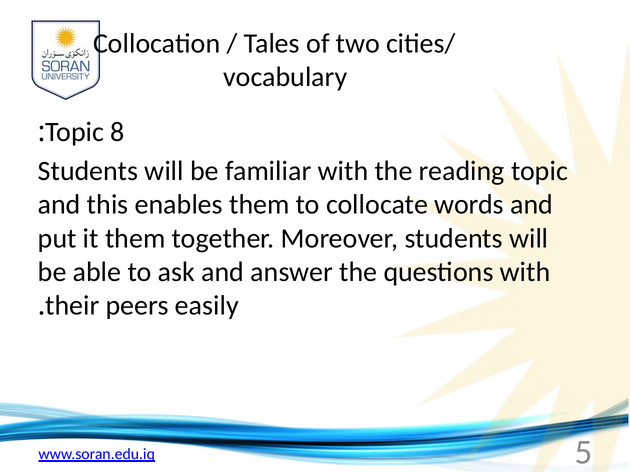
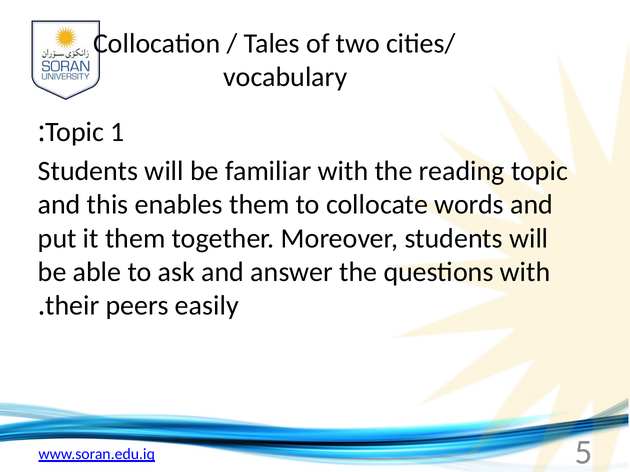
8: 8 -> 1
